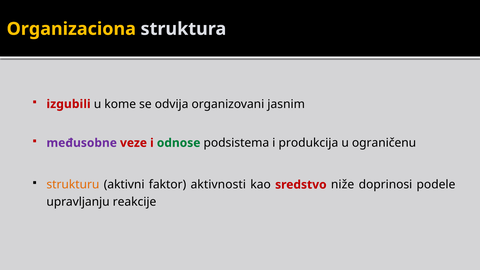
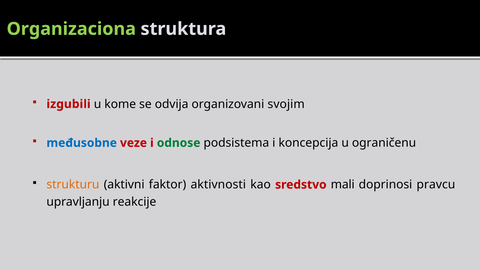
Organizaciona colour: yellow -> light green
jasnim: jasnim -> svojim
međusobne colour: purple -> blue
produkcija: produkcija -> koncepcija
niže: niže -> mali
podele: podele -> pravcu
